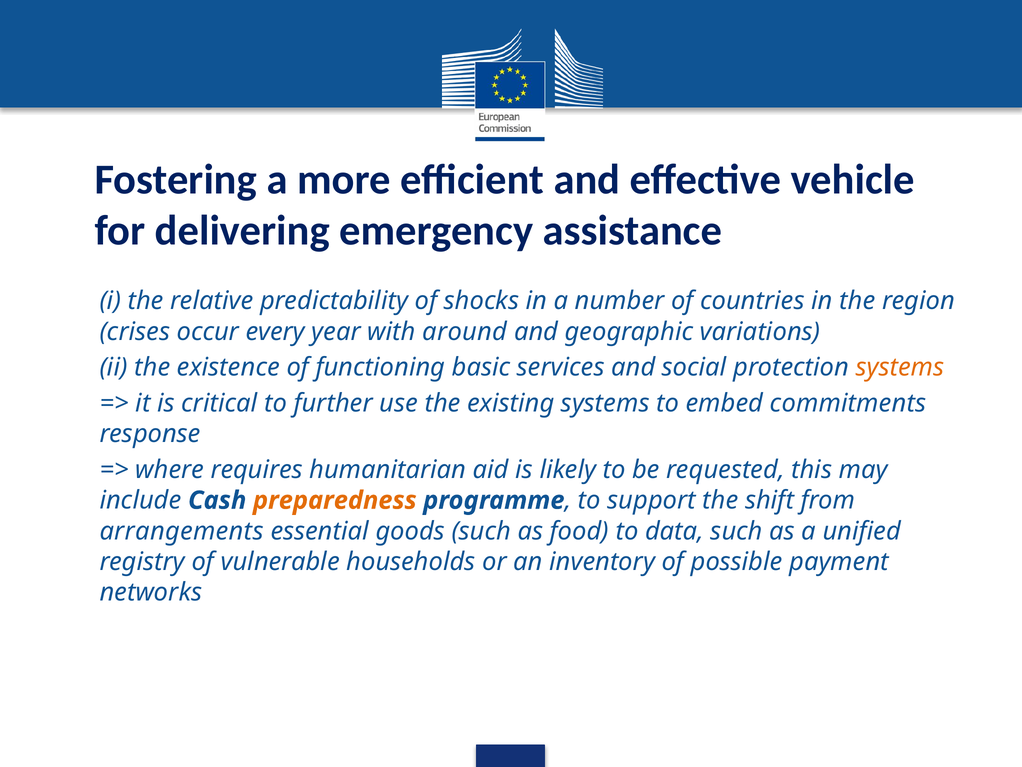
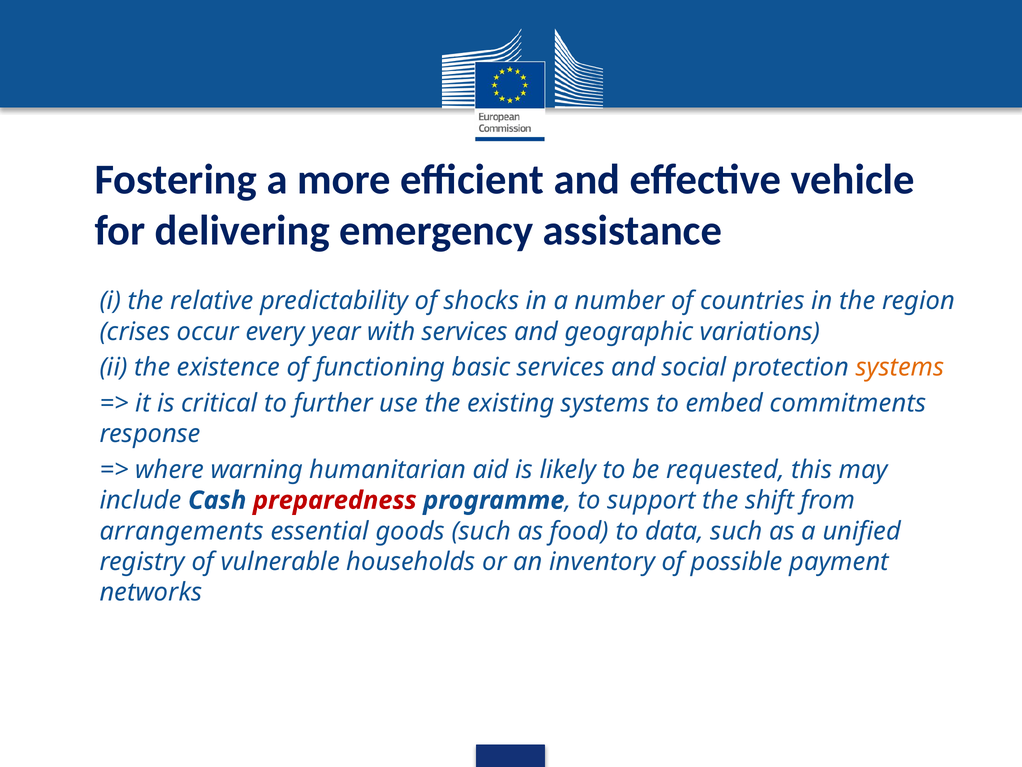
with around: around -> services
requires: requires -> warning
preparedness colour: orange -> red
